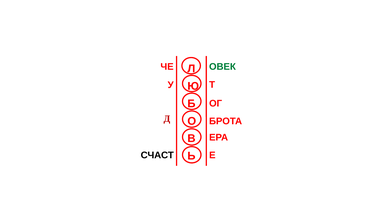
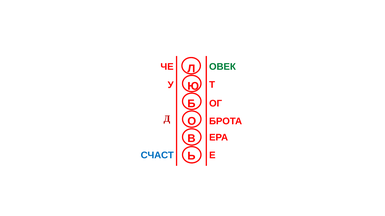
СЧАСТ colour: black -> blue
